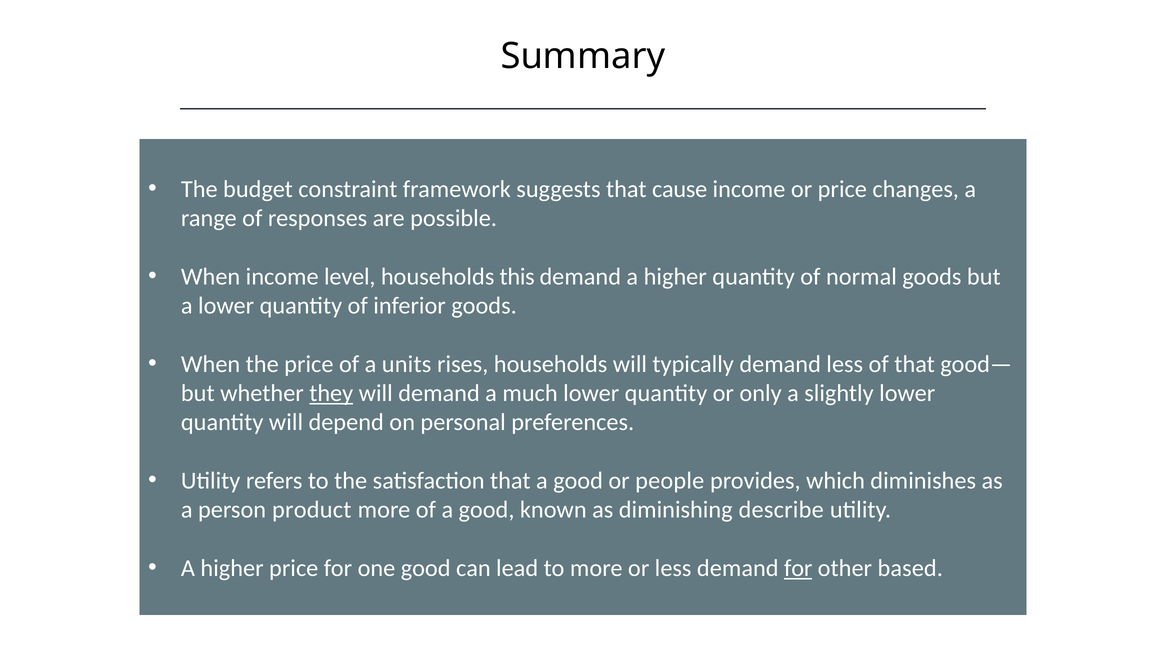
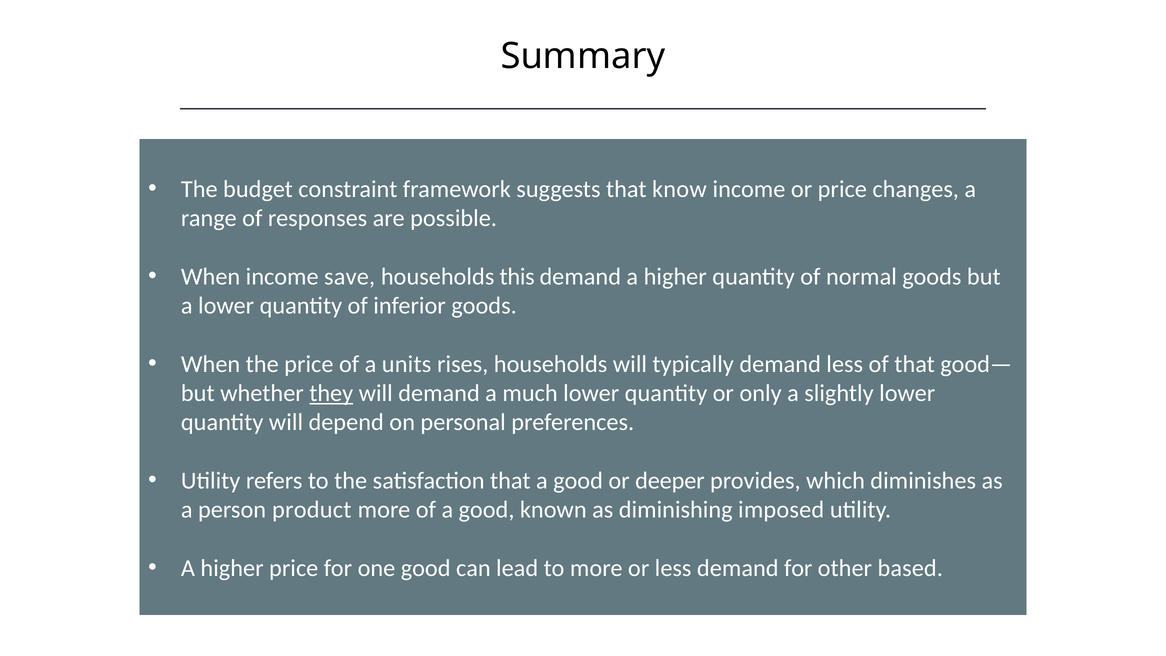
cause: cause -> know
level: level -> save
people: people -> deeper
describe: describe -> imposed
for at (798, 568) underline: present -> none
